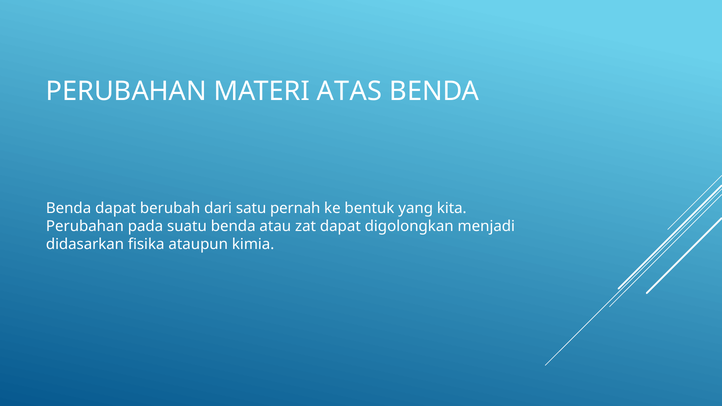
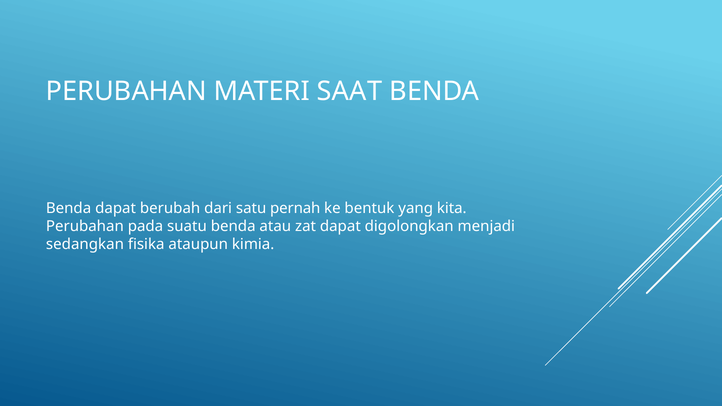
ATAS: ATAS -> SAAT
didasarkan: didasarkan -> sedangkan
